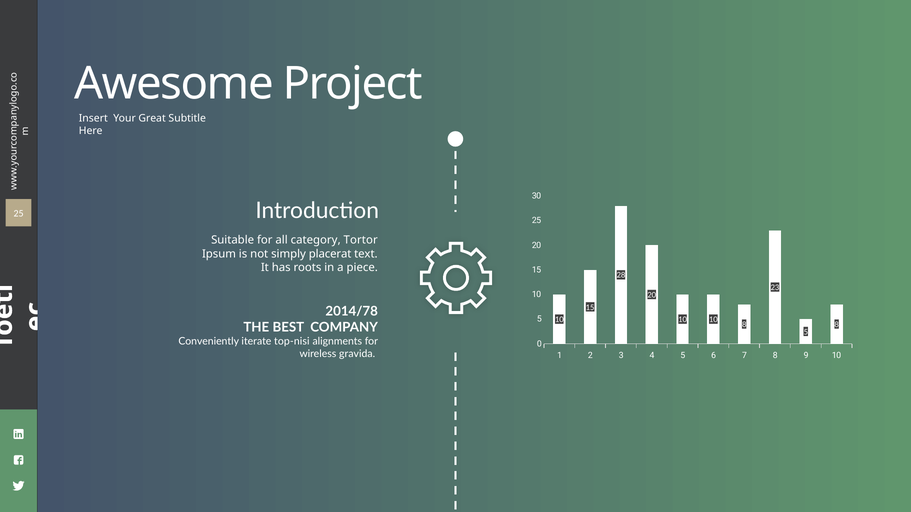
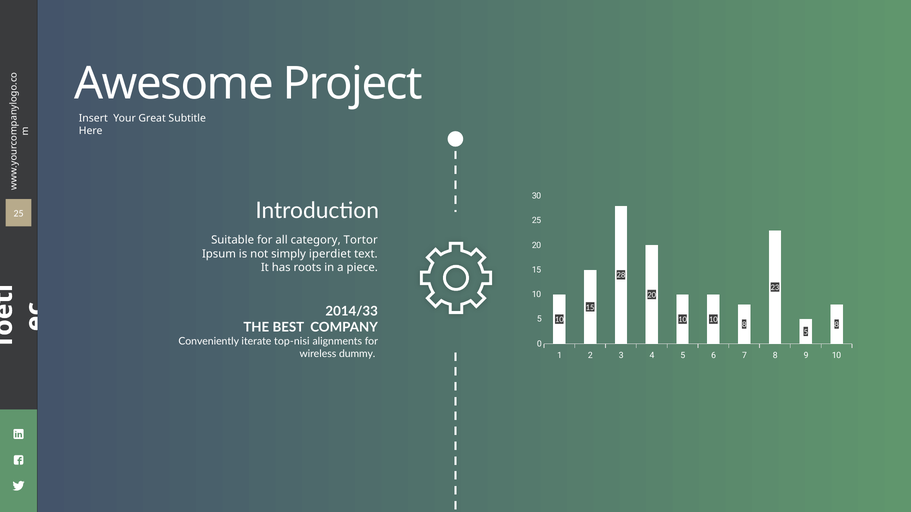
placerat: placerat -> iperdiet
2014/78: 2014/78 -> 2014/33
gravida: gravida -> dummy
